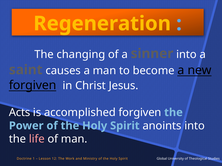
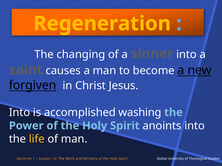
Acts at (20, 113): Acts -> Into
accomplished forgiven: forgiven -> washing
life colour: pink -> yellow
